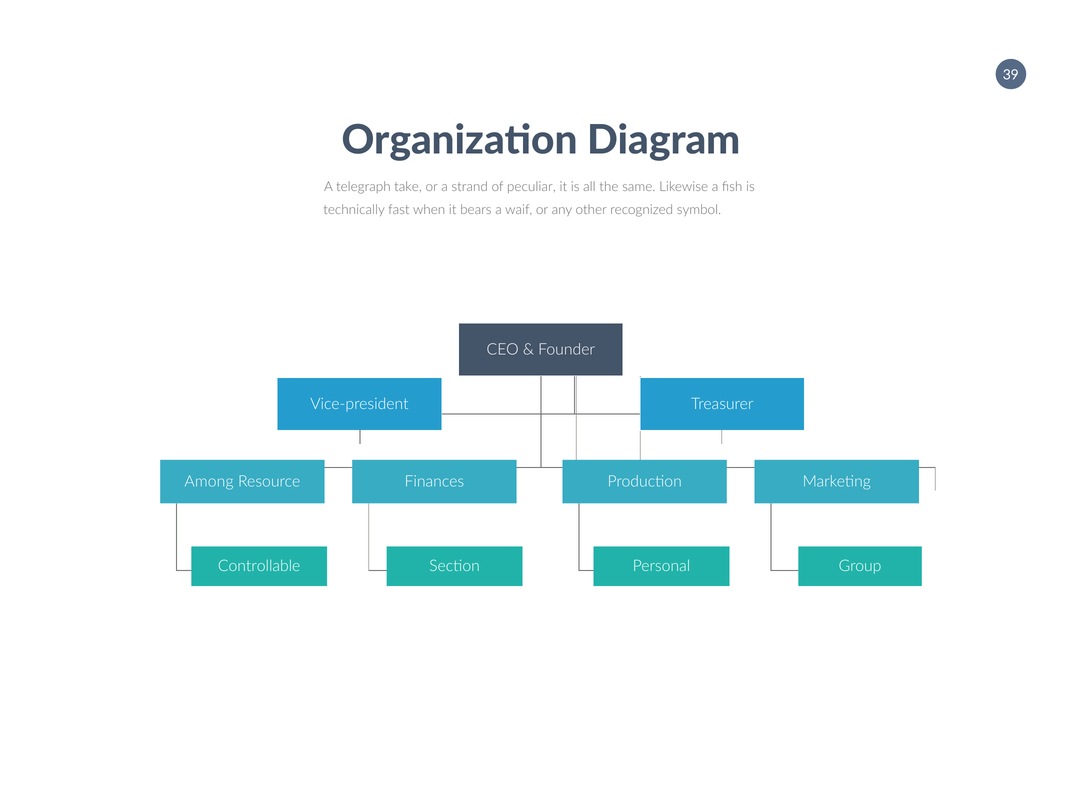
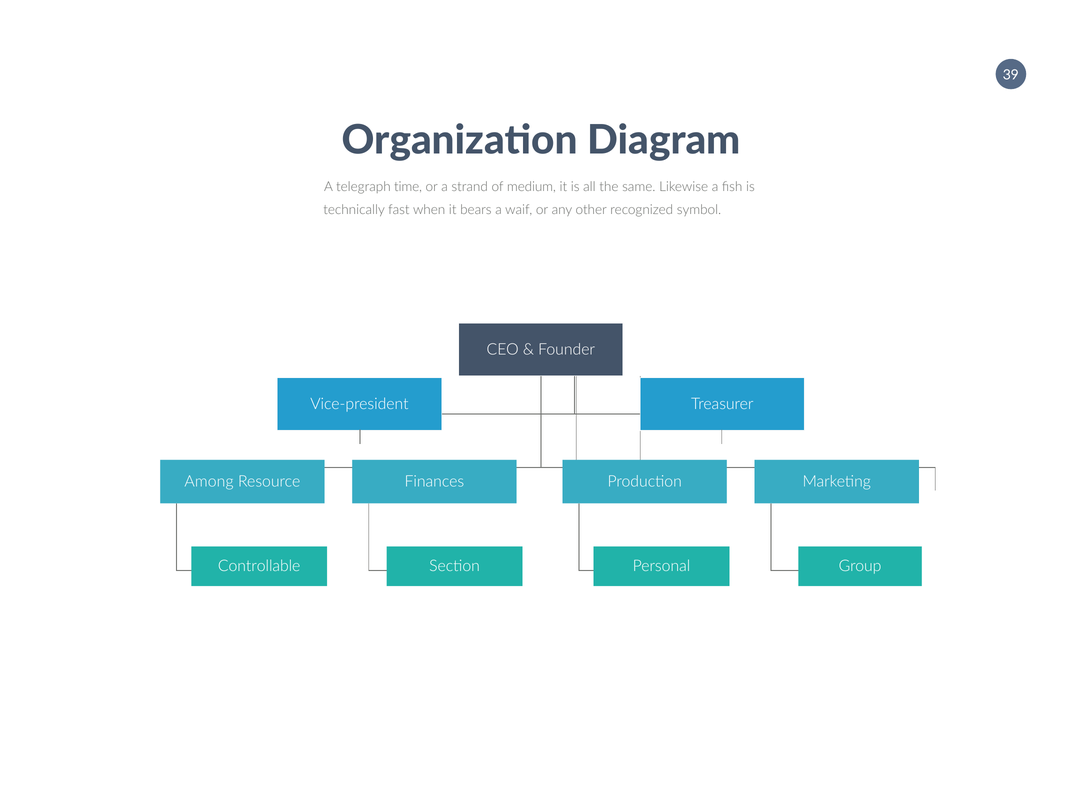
take: take -> time
peculiar: peculiar -> medium
